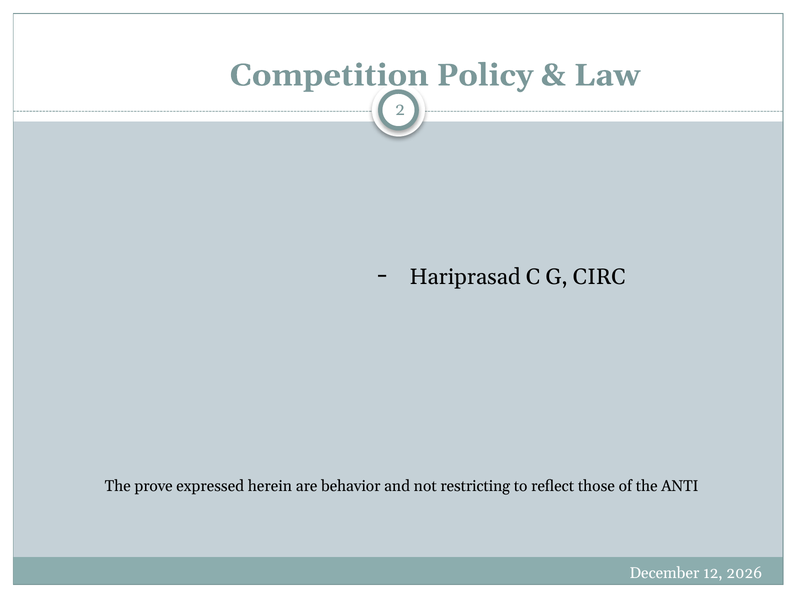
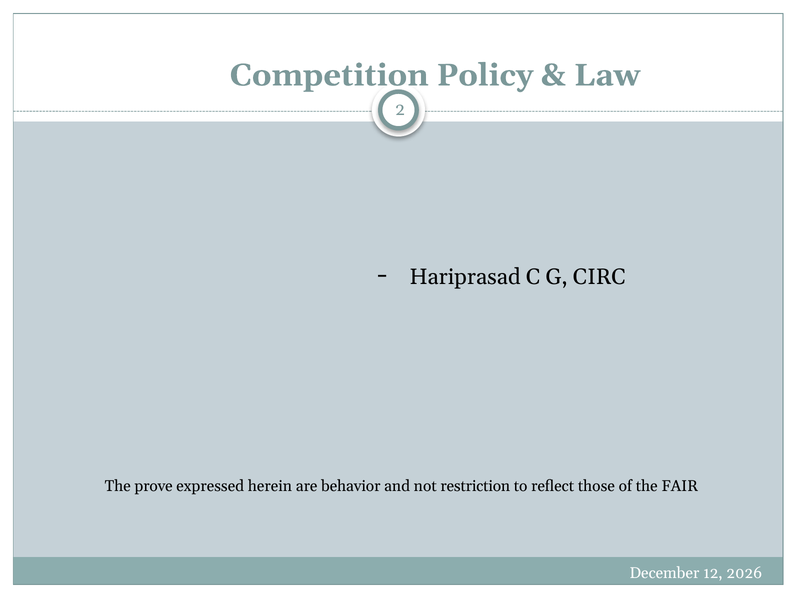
restricting: restricting -> restriction
ANTI: ANTI -> FAIR
